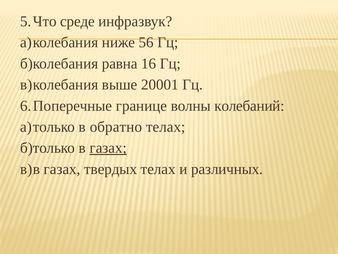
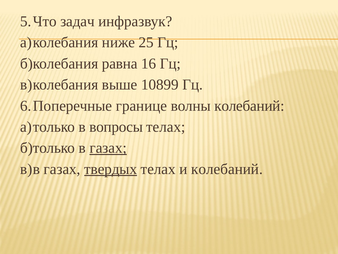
среде: среде -> задач
56: 56 -> 25
20001: 20001 -> 10899
обратно: обратно -> вопросы
твердых underline: none -> present
и различных: различных -> колебаний
